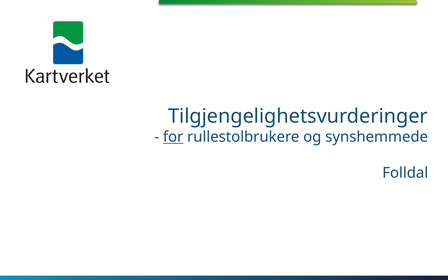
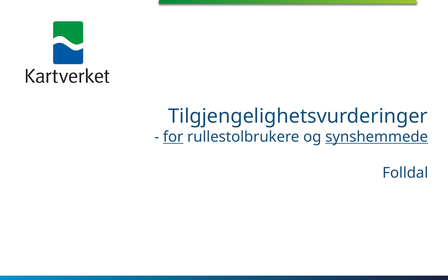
synshemmede underline: none -> present
